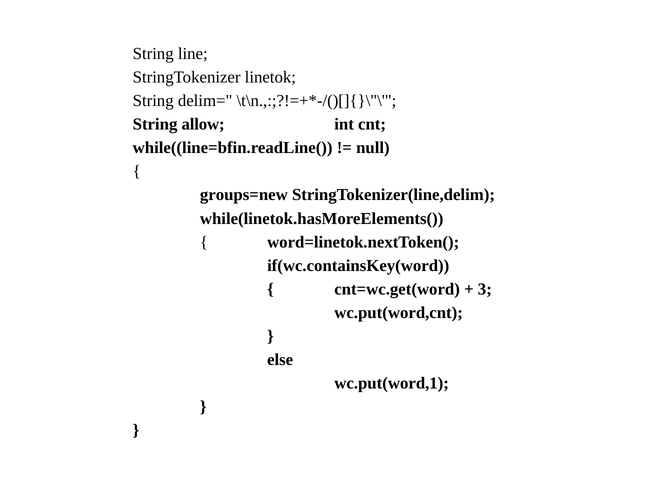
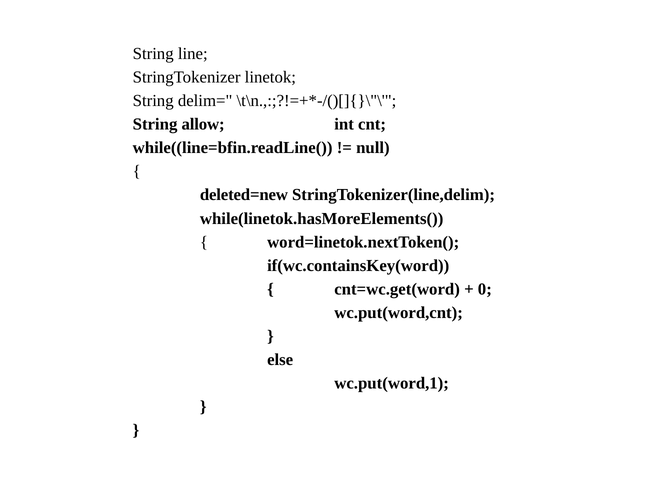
groups=new: groups=new -> deleted=new
3: 3 -> 0
